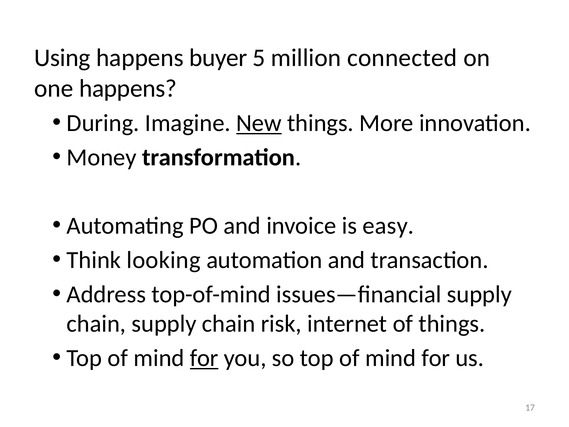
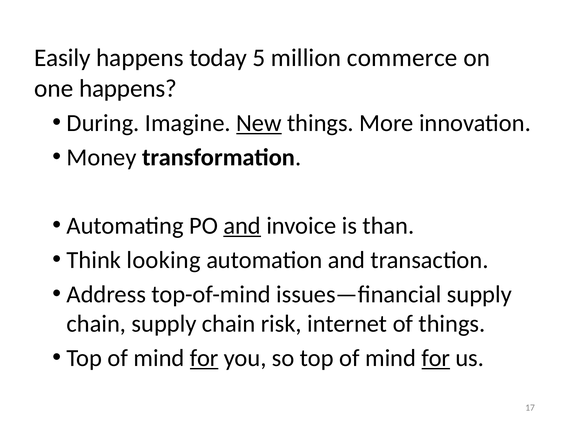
Using: Using -> Easily
buyer: buyer -> today
connected: connected -> commerce
and at (242, 226) underline: none -> present
easy: easy -> than
for at (436, 358) underline: none -> present
